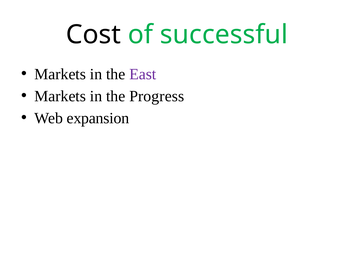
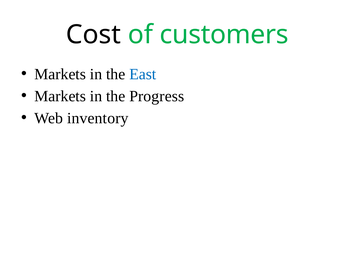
successful: successful -> customers
East colour: purple -> blue
expansion: expansion -> inventory
